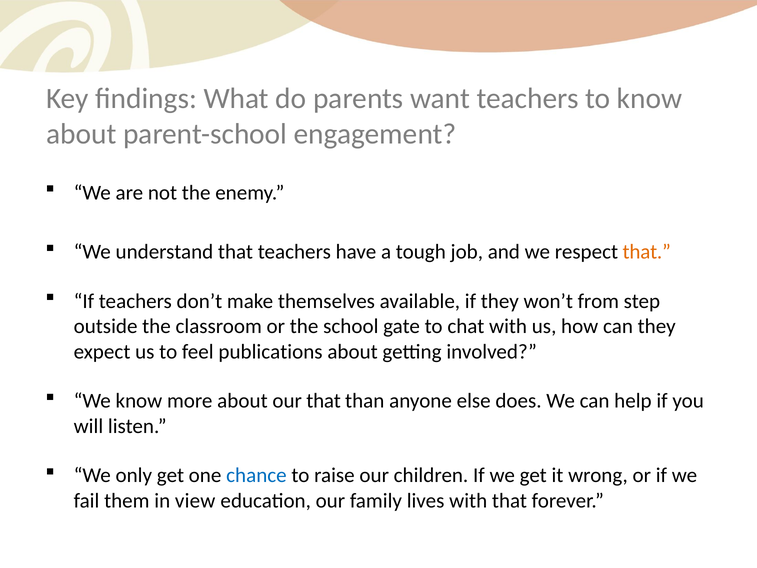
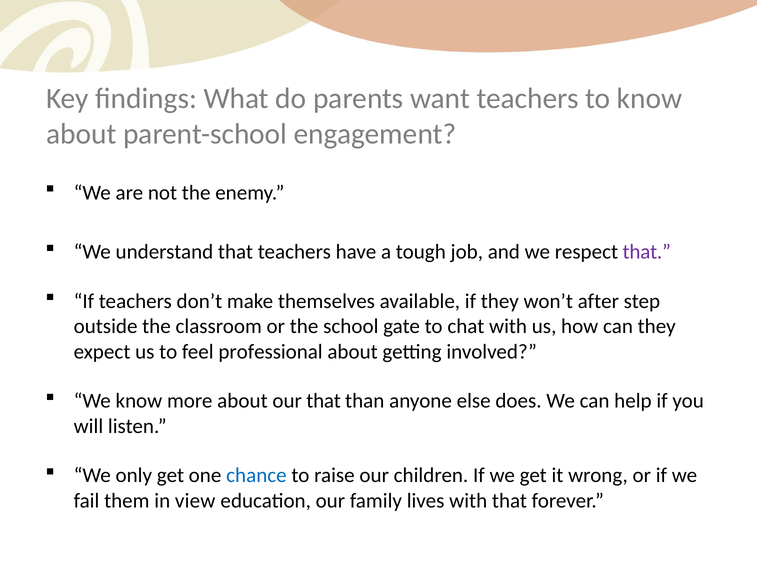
that at (647, 252) colour: orange -> purple
from: from -> after
publications: publications -> professional
